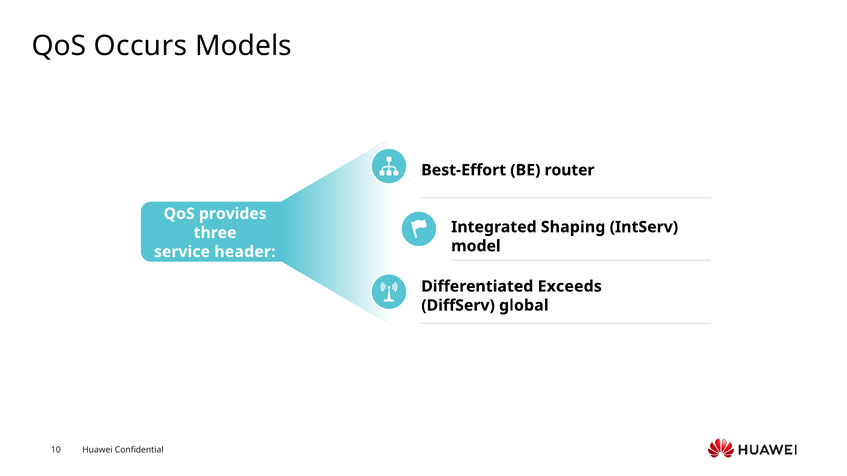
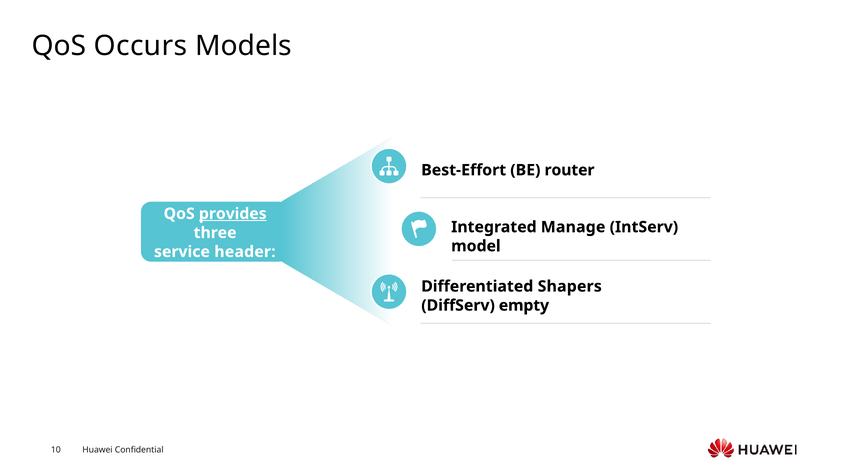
provides underline: none -> present
Shaping: Shaping -> Manage
Exceeds: Exceeds -> Shapers
global: global -> empty
